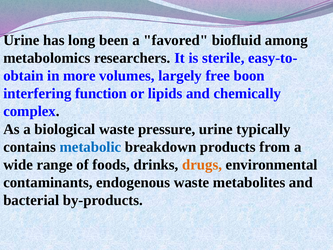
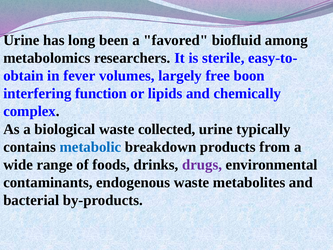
more: more -> fever
pressure: pressure -> collected
drugs colour: orange -> purple
